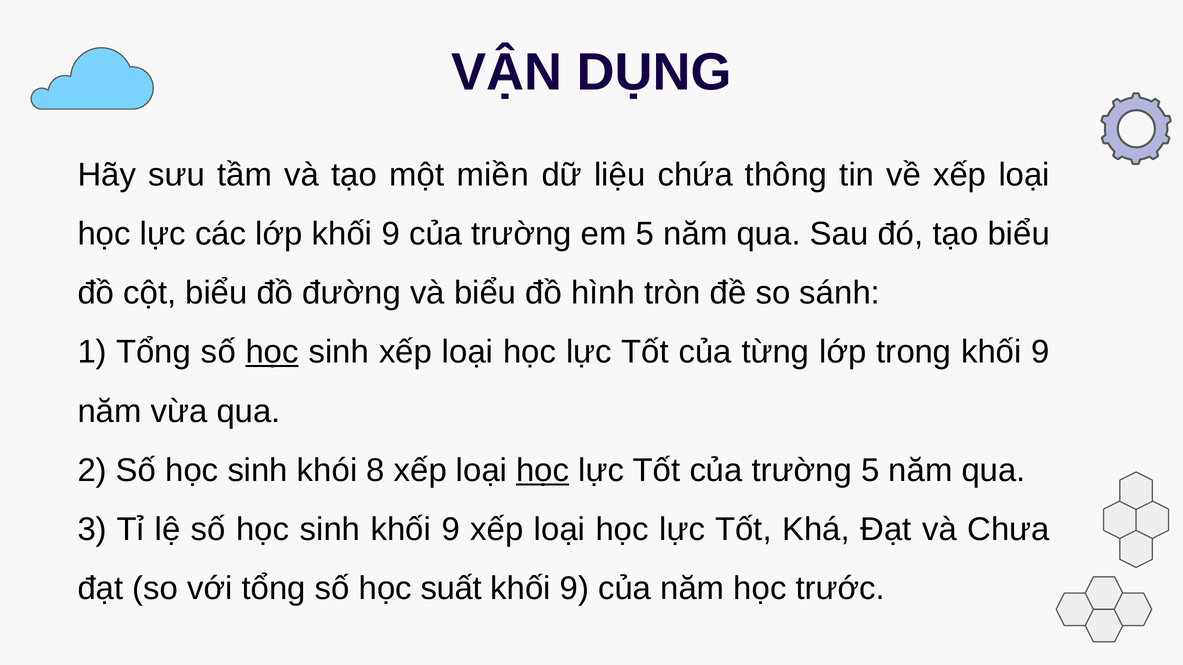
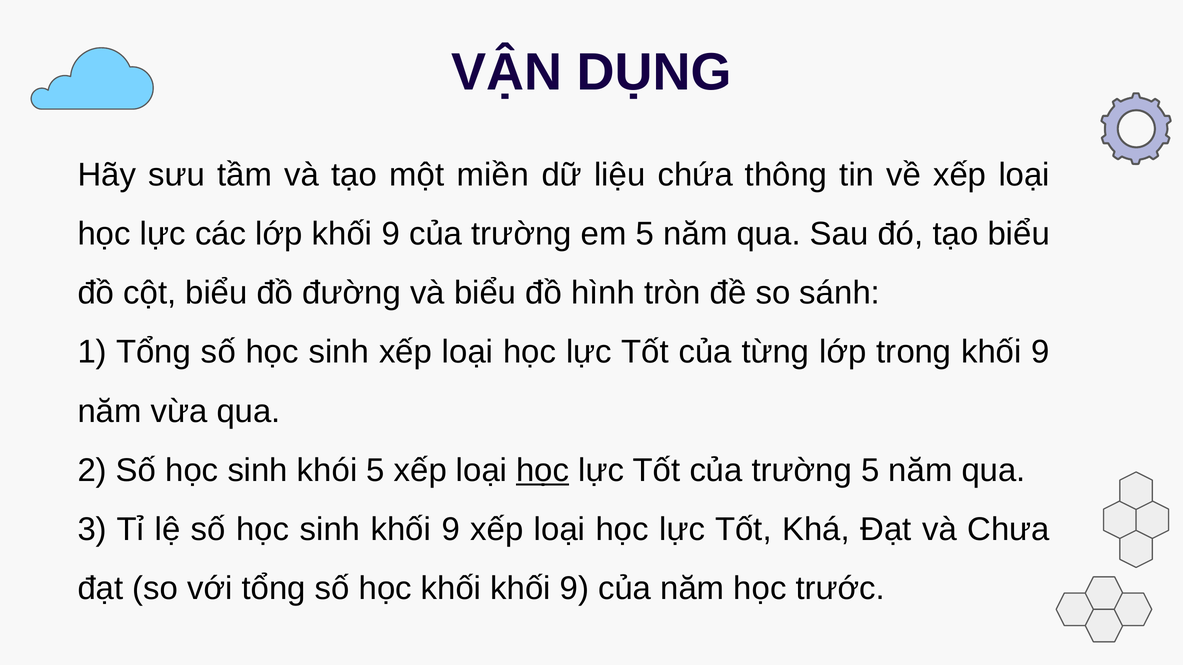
học at (272, 352) underline: present -> none
khói 8: 8 -> 5
học suất: suất -> khối
